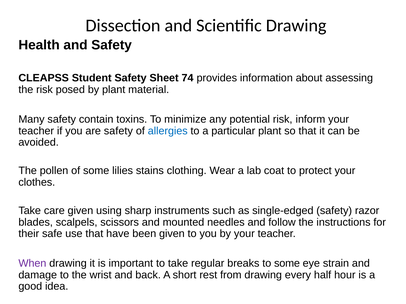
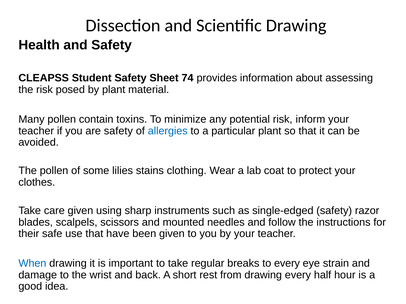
Many safety: safety -> pollen
When colour: purple -> blue
to some: some -> every
